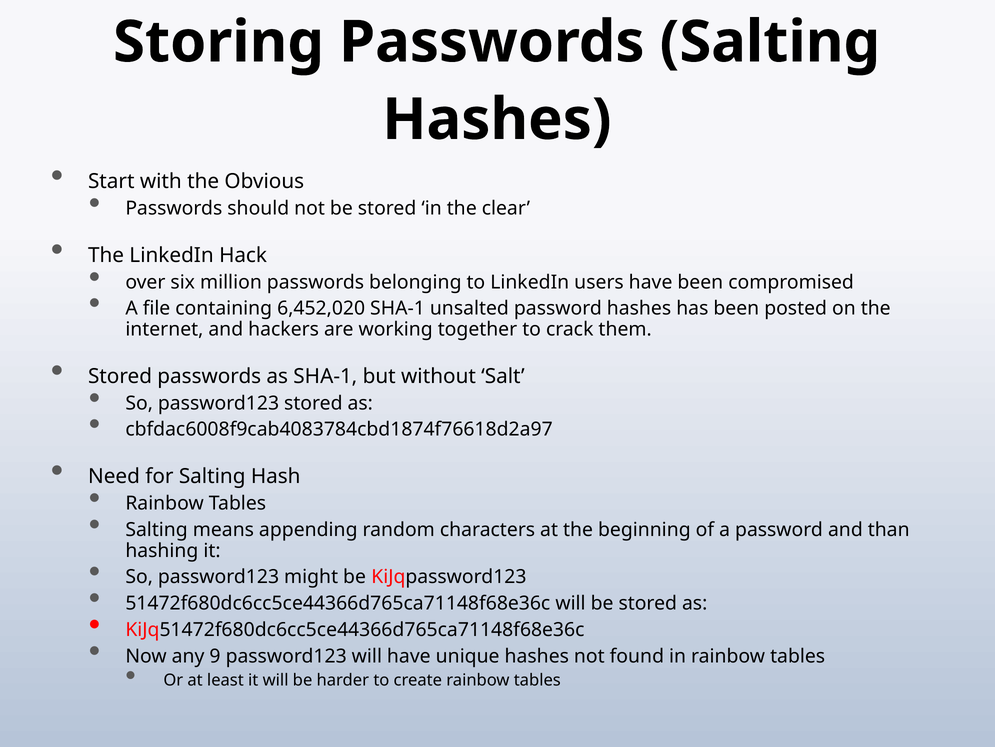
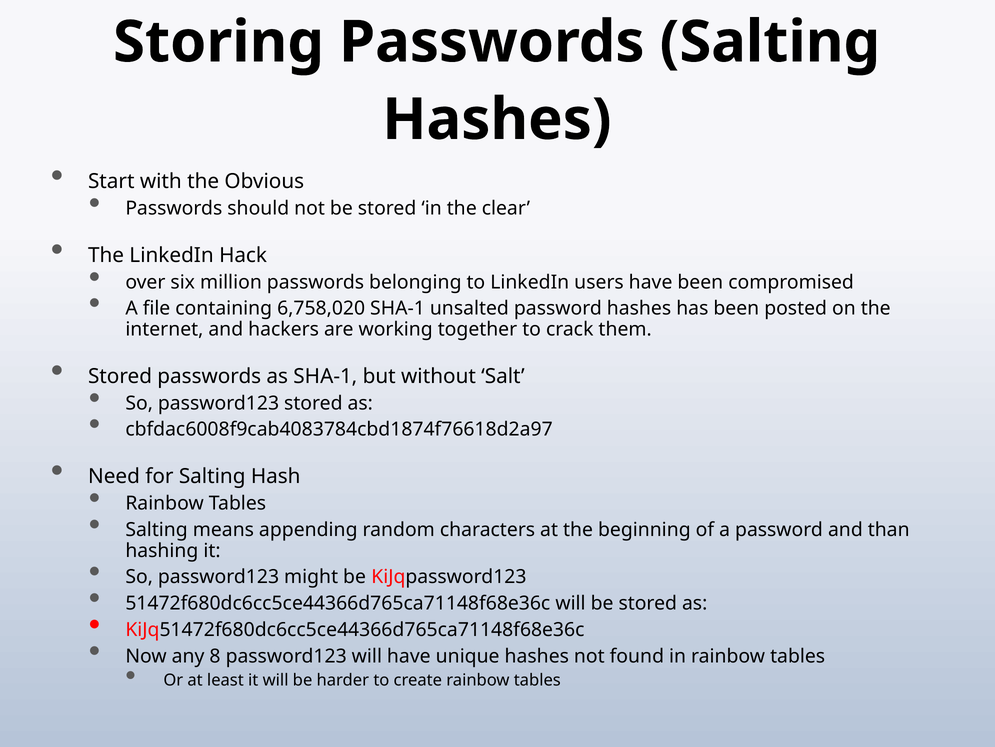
6,452,020: 6,452,020 -> 6,758,020
9: 9 -> 8
